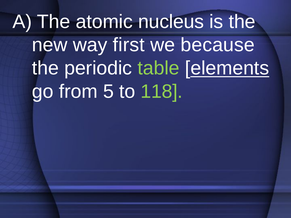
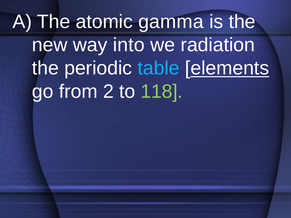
nucleus: nucleus -> gamma
first: first -> into
because: because -> radiation
table colour: light green -> light blue
5: 5 -> 2
